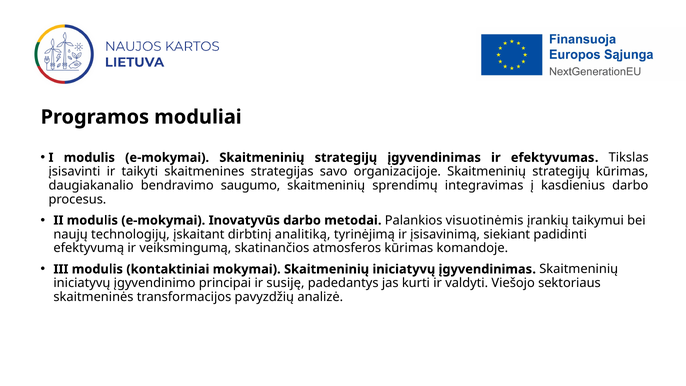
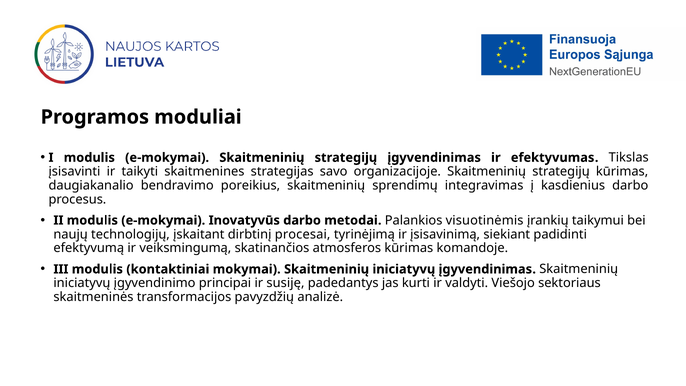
saugumo: saugumo -> poreikius
analitiką: analitiką -> procesai
